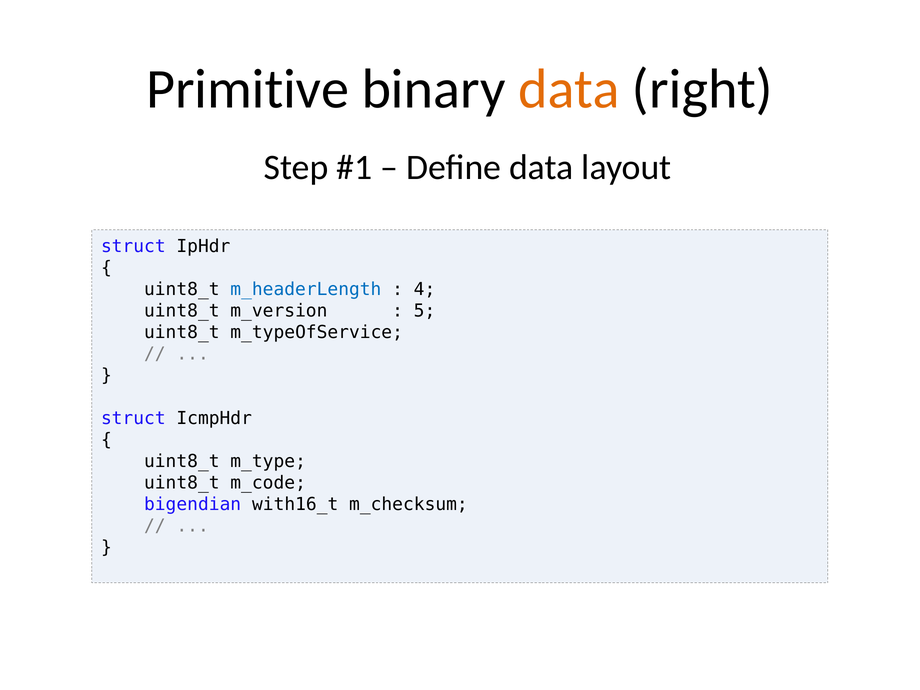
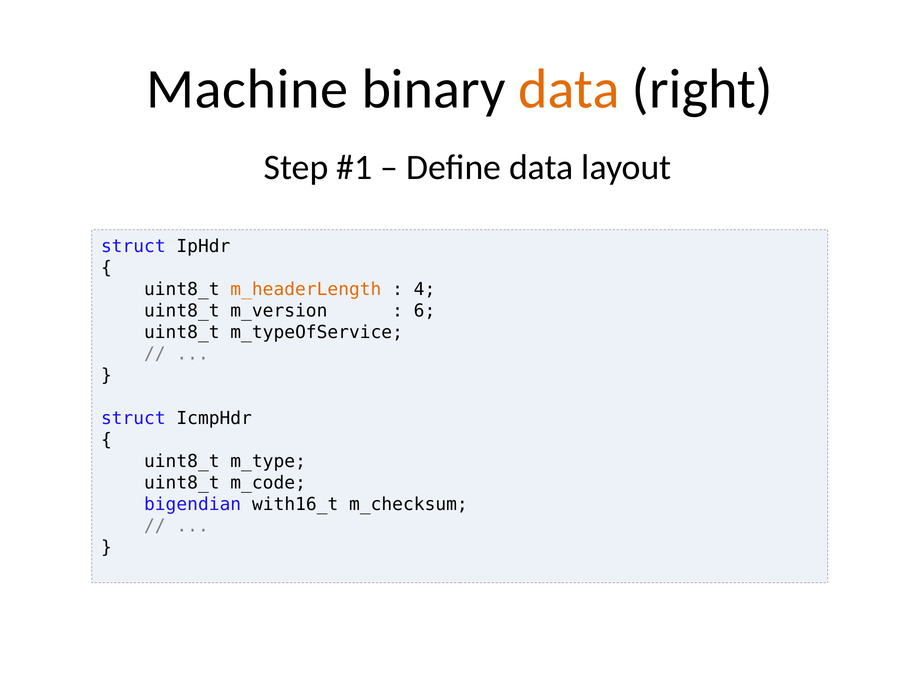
Primitive: Primitive -> Machine
m_headerLength colour: blue -> orange
5: 5 -> 6
